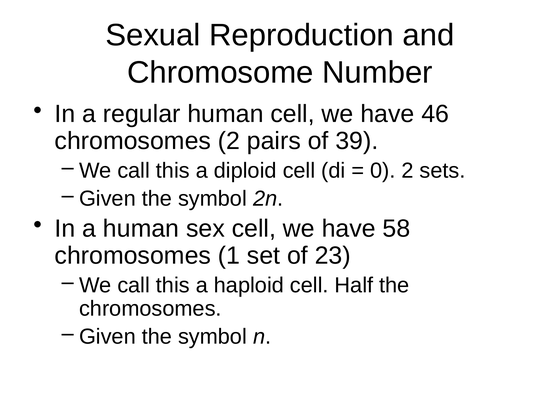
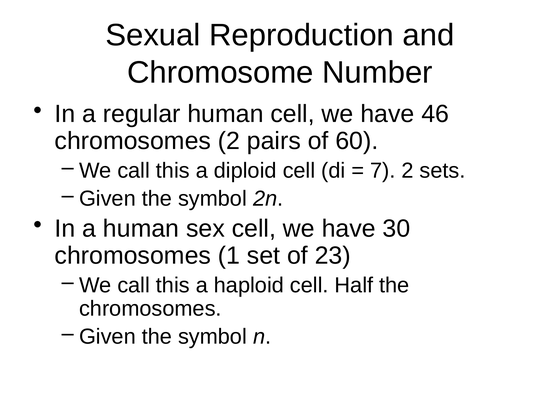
39: 39 -> 60
0: 0 -> 7
58: 58 -> 30
